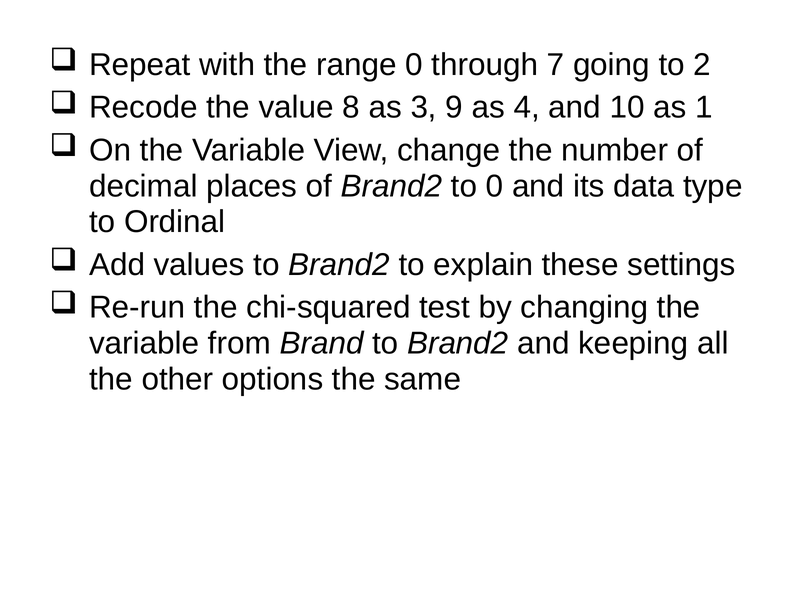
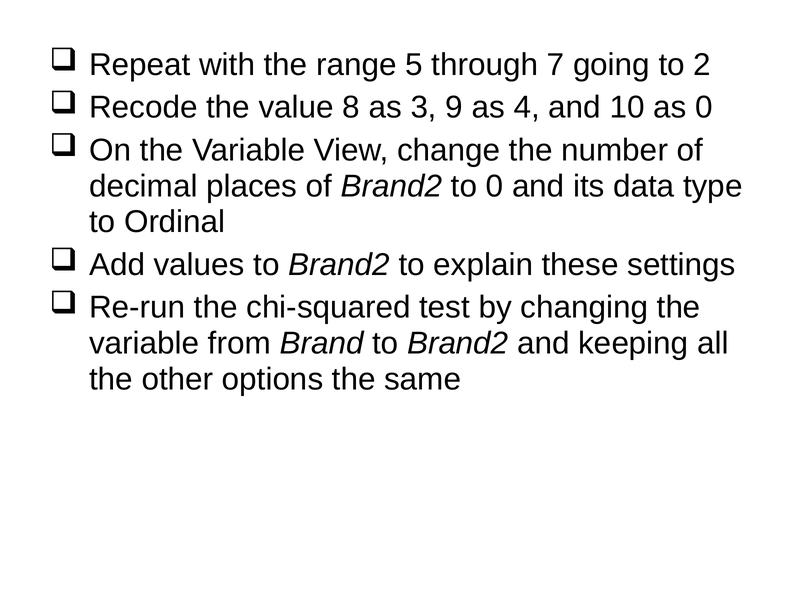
range 0: 0 -> 5
as 1: 1 -> 0
